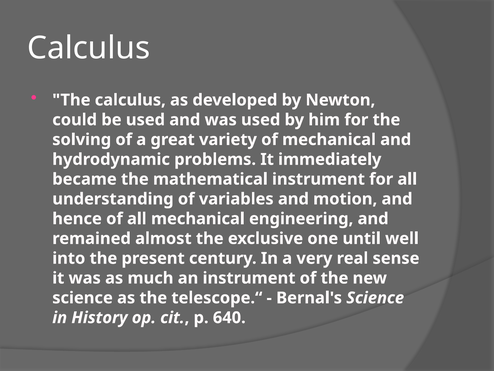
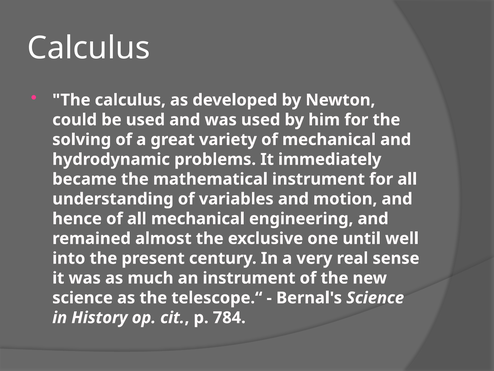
640: 640 -> 784
